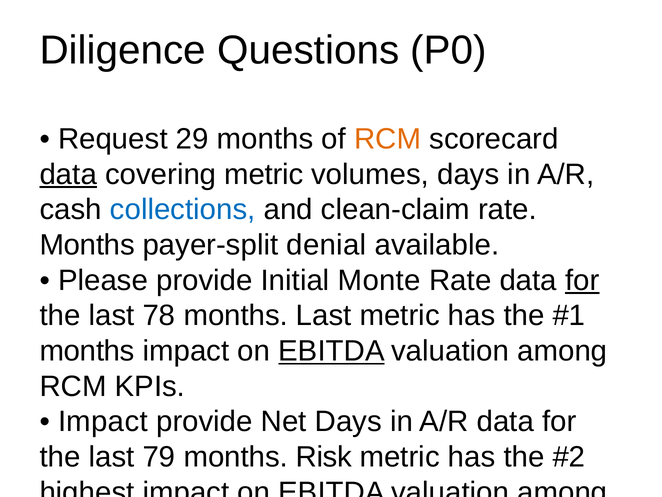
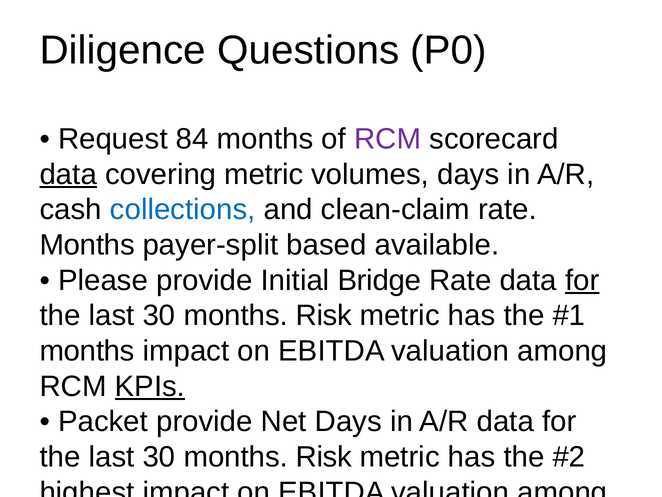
29: 29 -> 84
RCM at (388, 139) colour: orange -> purple
payer-split denial: denial -> based
Monte: Monte -> Bridge
78 at (159, 315): 78 -> 30
Last at (324, 315): Last -> Risk
EBITDA at (332, 351) underline: present -> none
KPIs at (150, 386) underline: none -> present
Impact at (103, 421): Impact -> Packet
79 at (159, 457): 79 -> 30
